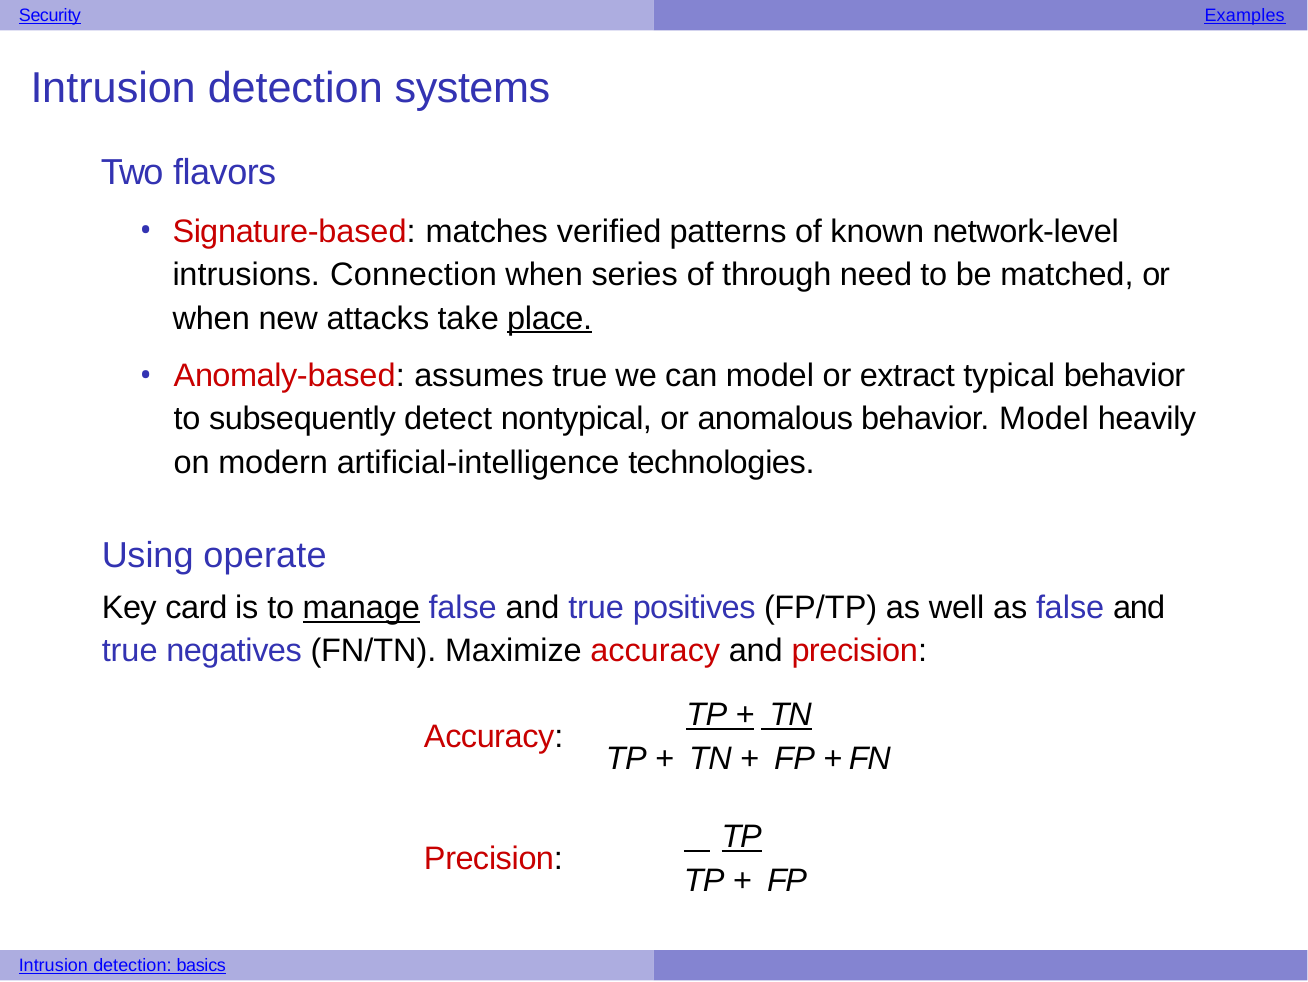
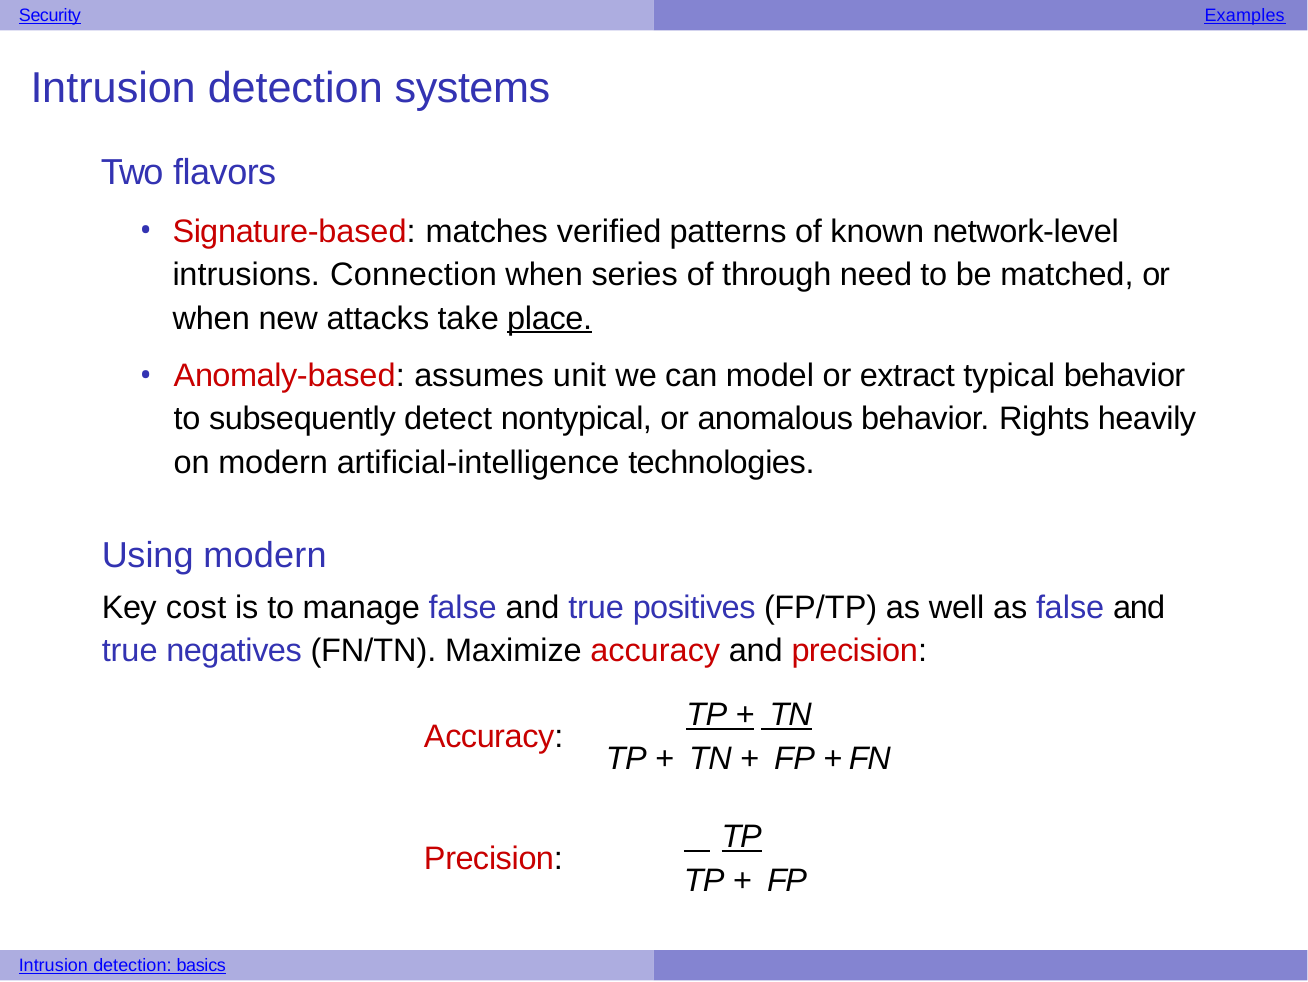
assumes true: true -> unit
behavior Model: Model -> Rights
Using operate: operate -> modern
card: card -> cost
manage underline: present -> none
